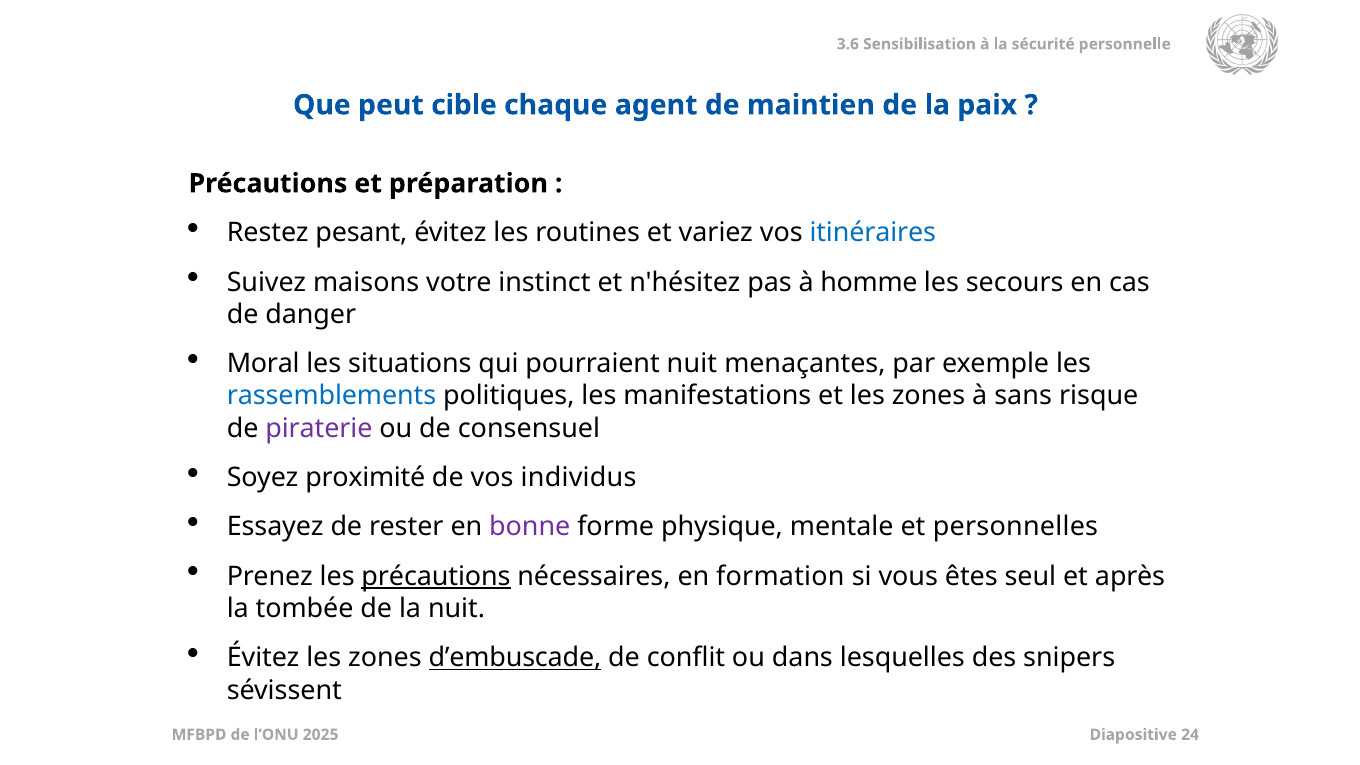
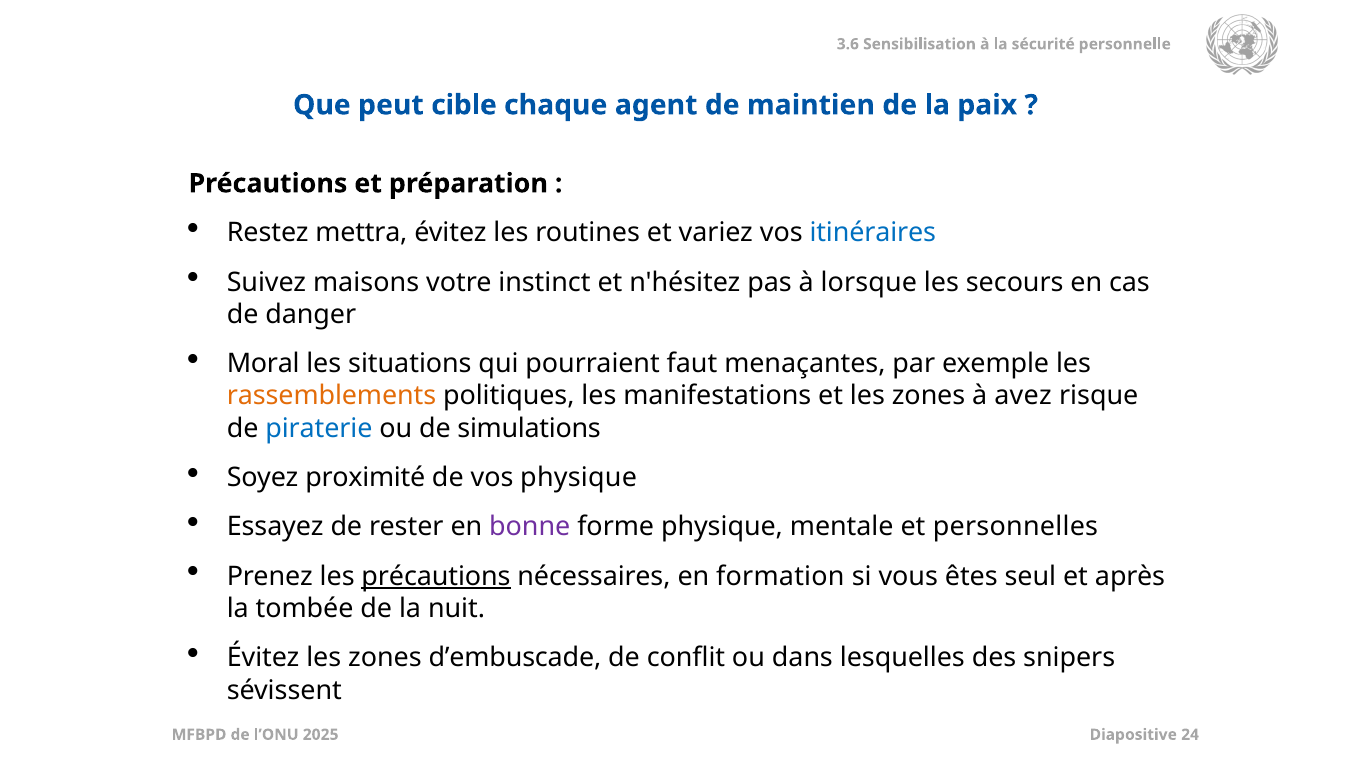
pesant: pesant -> mettra
homme: homme -> lorsque
pourraient nuit: nuit -> faut
rassemblements colour: blue -> orange
sans: sans -> avez
piraterie colour: purple -> blue
consensuel: consensuel -> simulations
vos individus: individus -> physique
d’embuscade underline: present -> none
